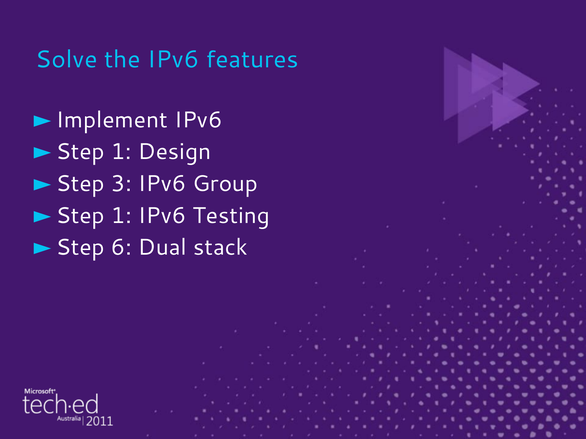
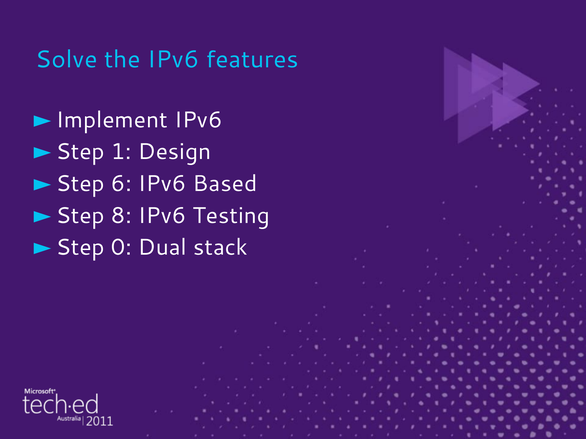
3: 3 -> 6
Group: Group -> Based
1 at (121, 216): 1 -> 8
6: 6 -> 0
